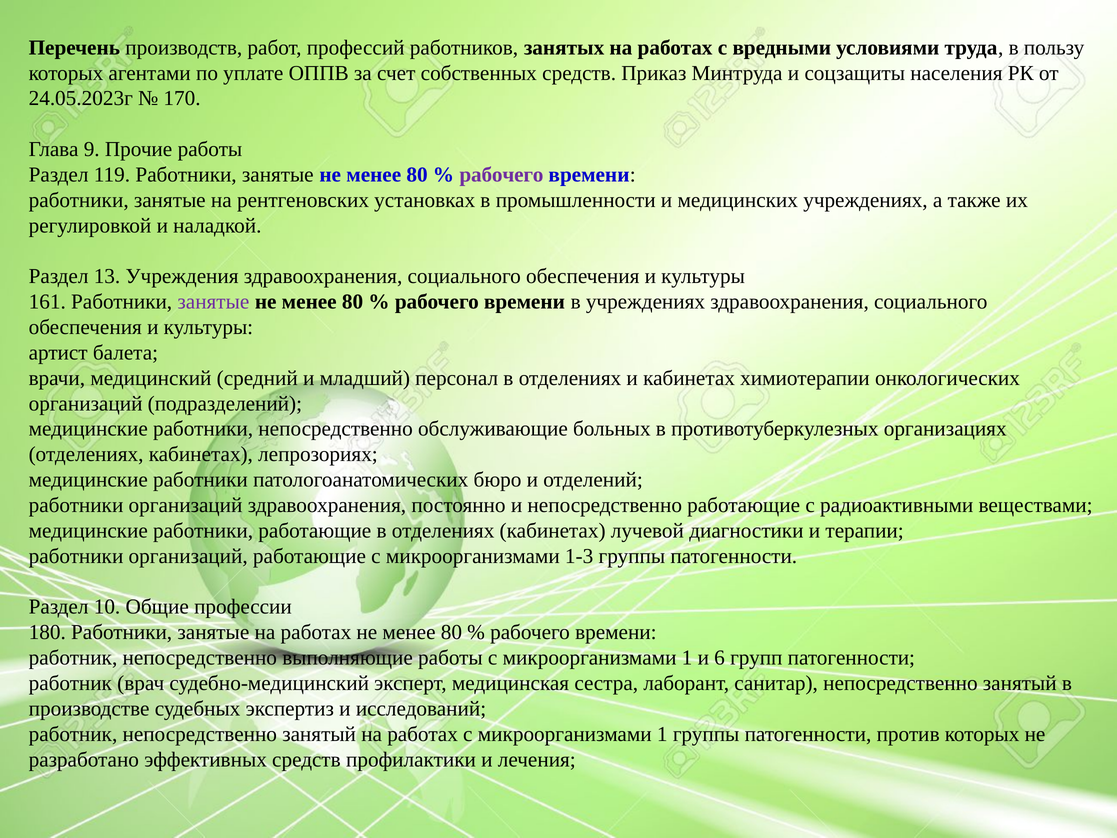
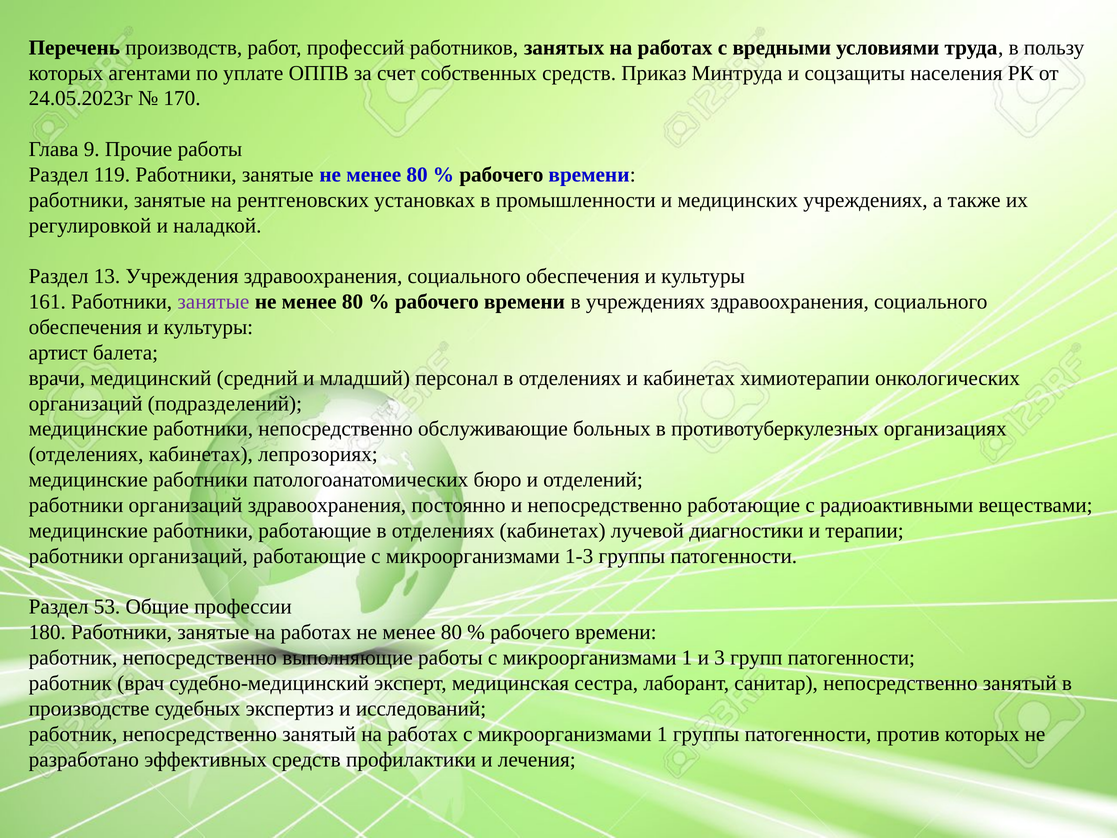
рабочего at (501, 175) colour: purple -> black
10: 10 -> 53
6: 6 -> 3
